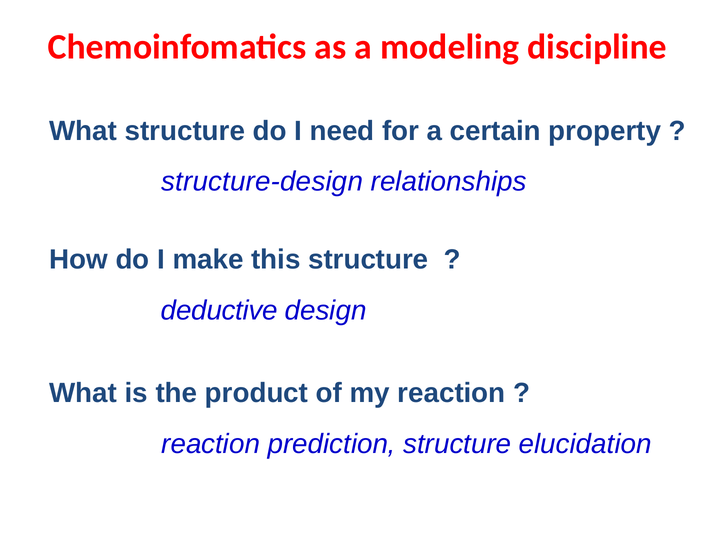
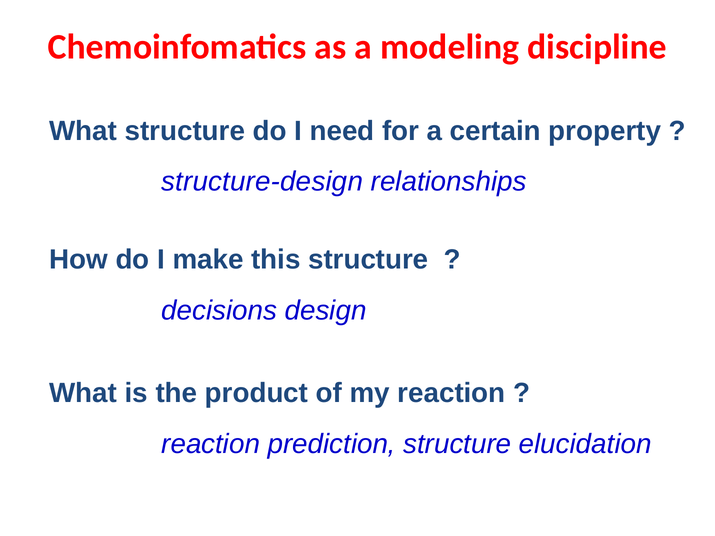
deductive: deductive -> decisions
